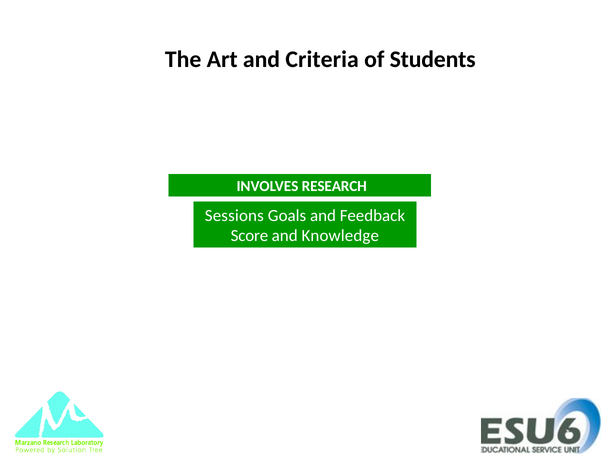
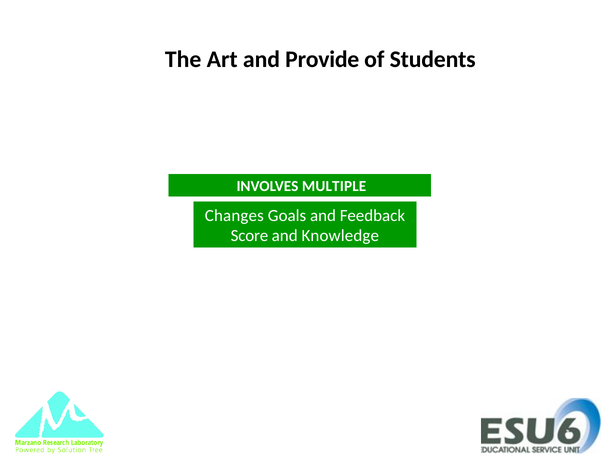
Criteria: Criteria -> Provide
RESEARCH: RESEARCH -> MULTIPLE
Sessions: Sessions -> Changes
